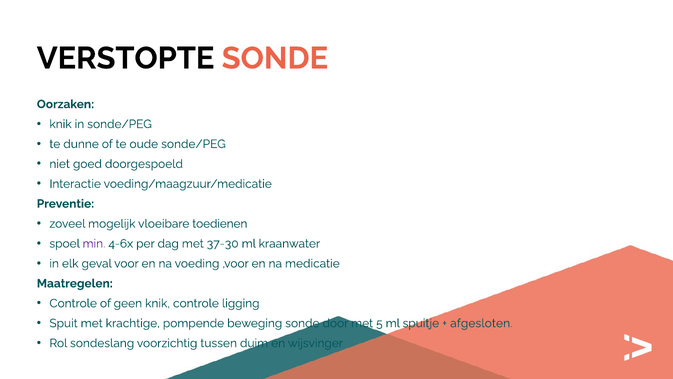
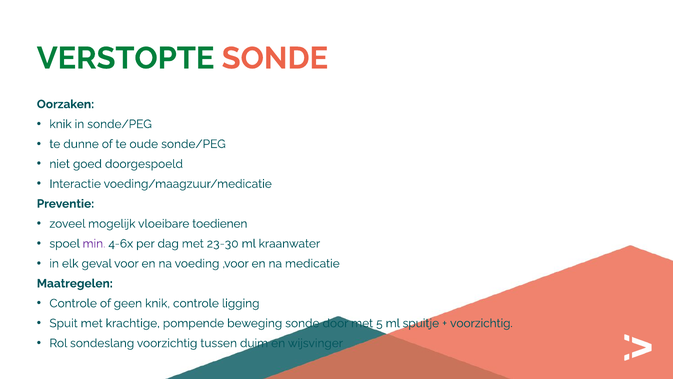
VERSTOPTE colour: black -> green
37-30: 37-30 -> 23-30
afgesloten at (481, 323): afgesloten -> voorzichtig
